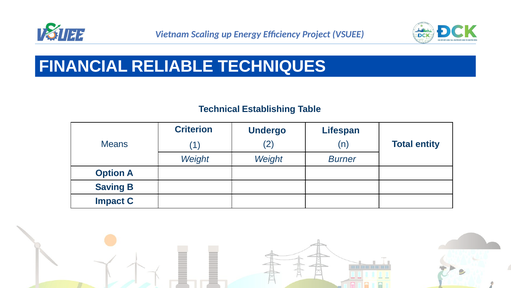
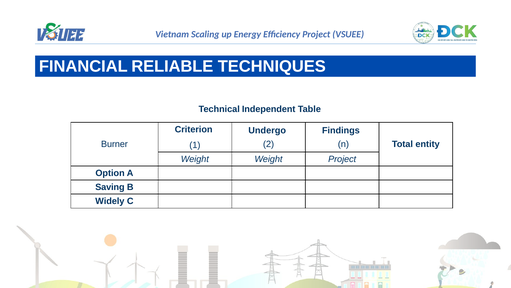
Establishing: Establishing -> Independent
Lifespan: Lifespan -> Findings
Means: Means -> Burner
Weight Burner: Burner -> Project
Impact: Impact -> Widely
